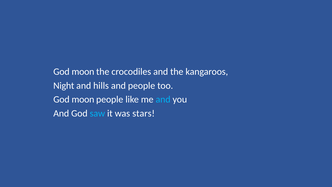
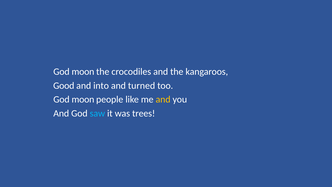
Night: Night -> Good
hills: hills -> into
and people: people -> turned
and at (163, 99) colour: light blue -> yellow
stars: stars -> trees
